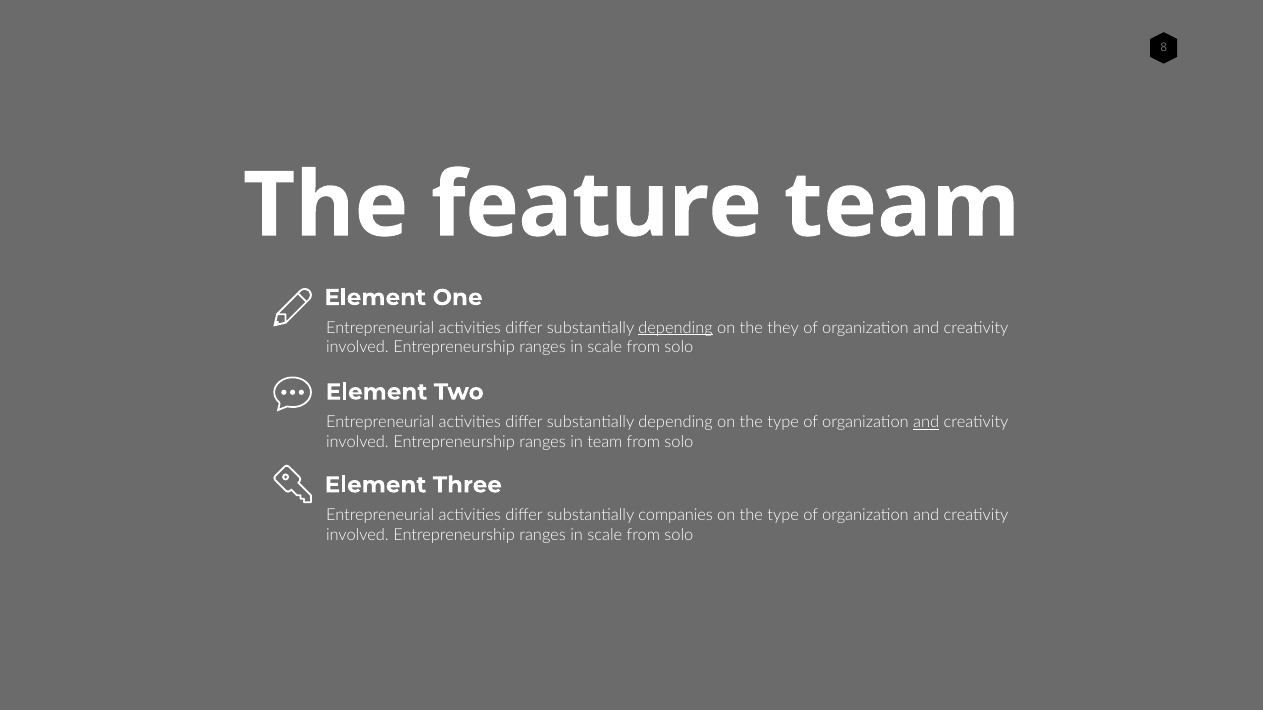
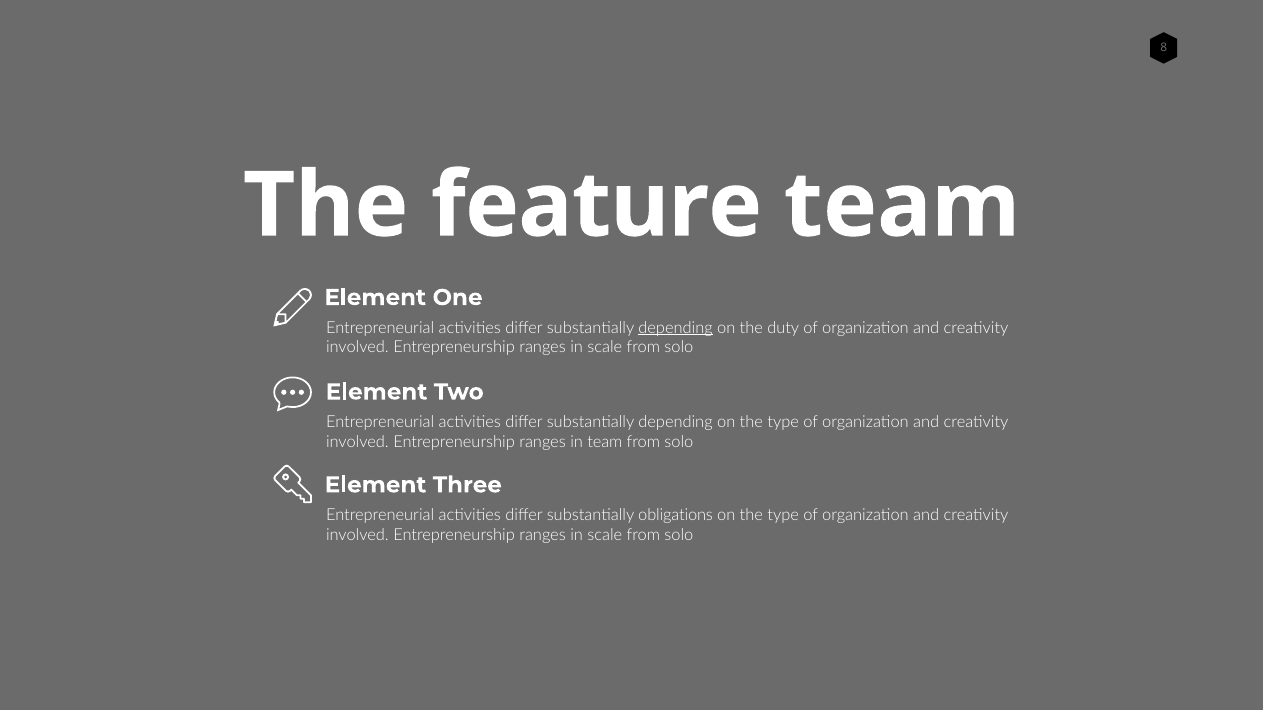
they: they -> duty
and at (926, 423) underline: present -> none
companies: companies -> obligations
